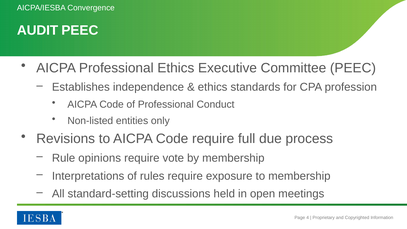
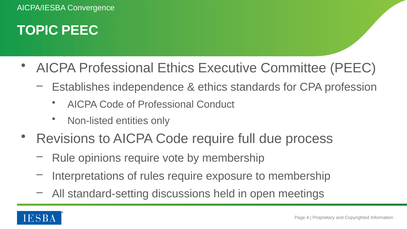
AUDIT: AUDIT -> TOPIC
